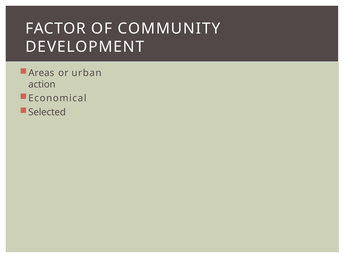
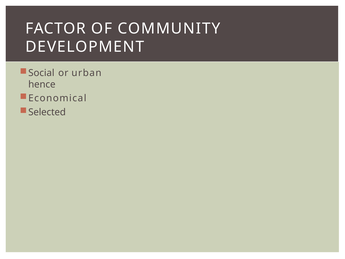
Areas: Areas -> Social
action: action -> hence
